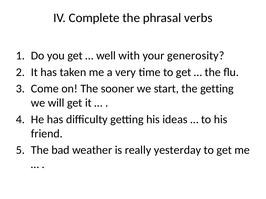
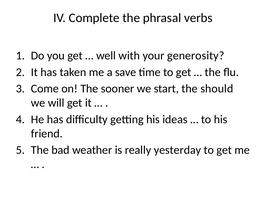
very: very -> save
the getting: getting -> should
